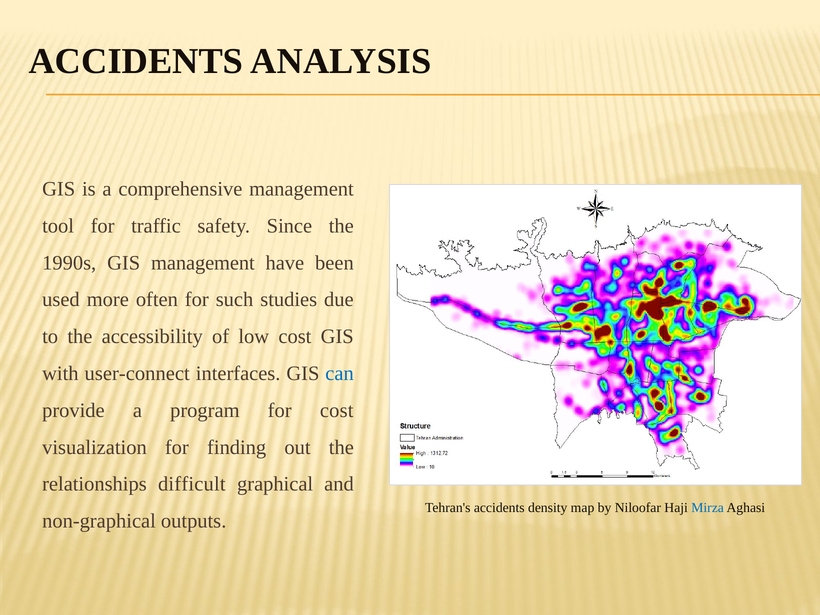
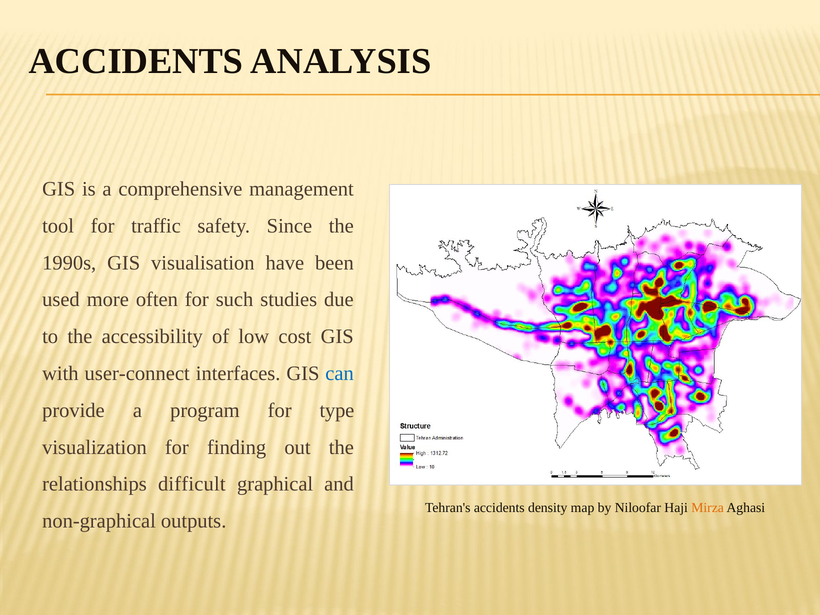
GIS management: management -> visualisation
for cost: cost -> type
Mirza colour: blue -> orange
